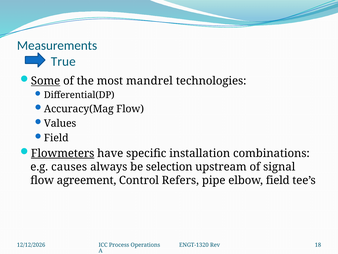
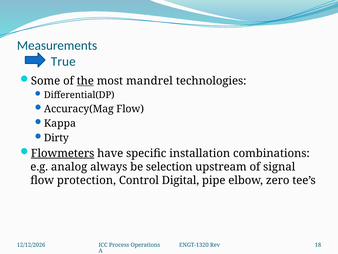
Some underline: present -> none
the underline: none -> present
Values: Values -> Kappa
Field at (56, 138): Field -> Dirty
causes: causes -> analog
agreement: agreement -> protection
Refers: Refers -> Digital
elbow field: field -> zero
